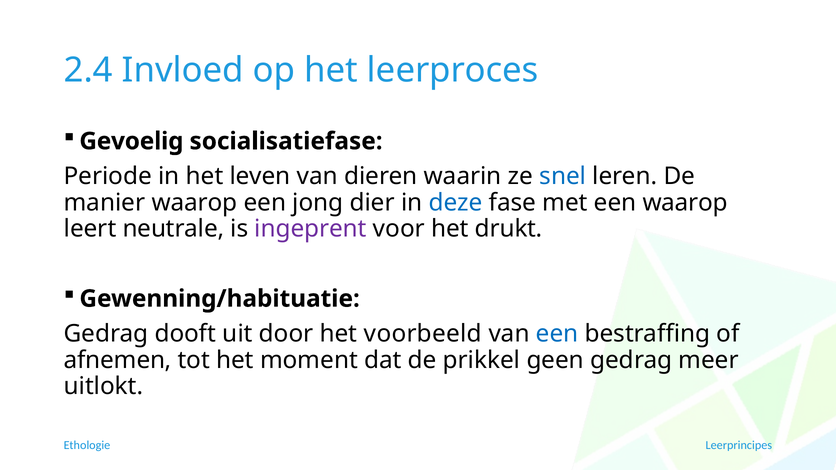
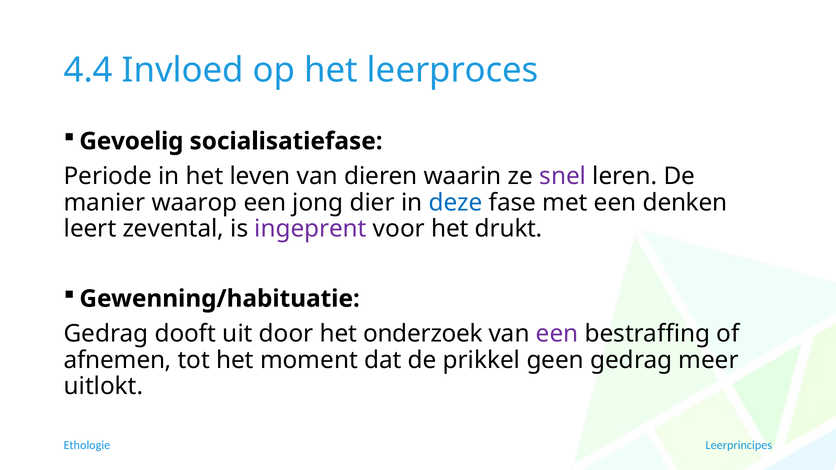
2.4: 2.4 -> 4.4
snel colour: blue -> purple
een waarop: waarop -> denken
neutrale: neutrale -> zevental
voorbeeld: voorbeeld -> onderzoek
een at (557, 334) colour: blue -> purple
